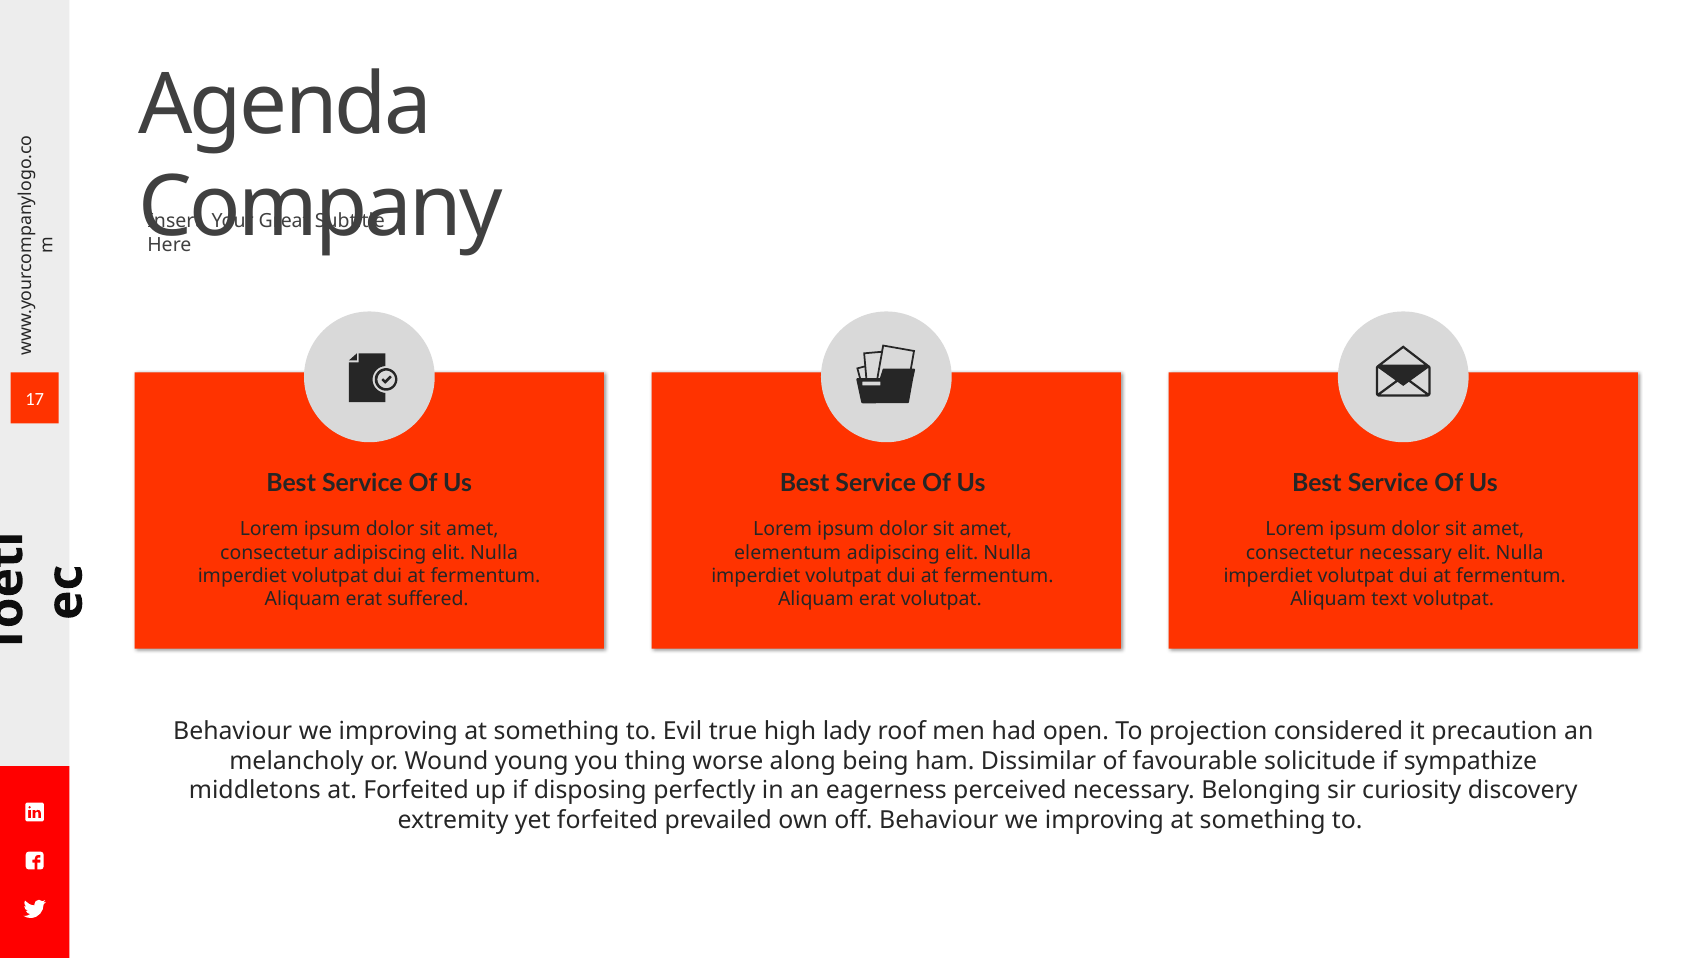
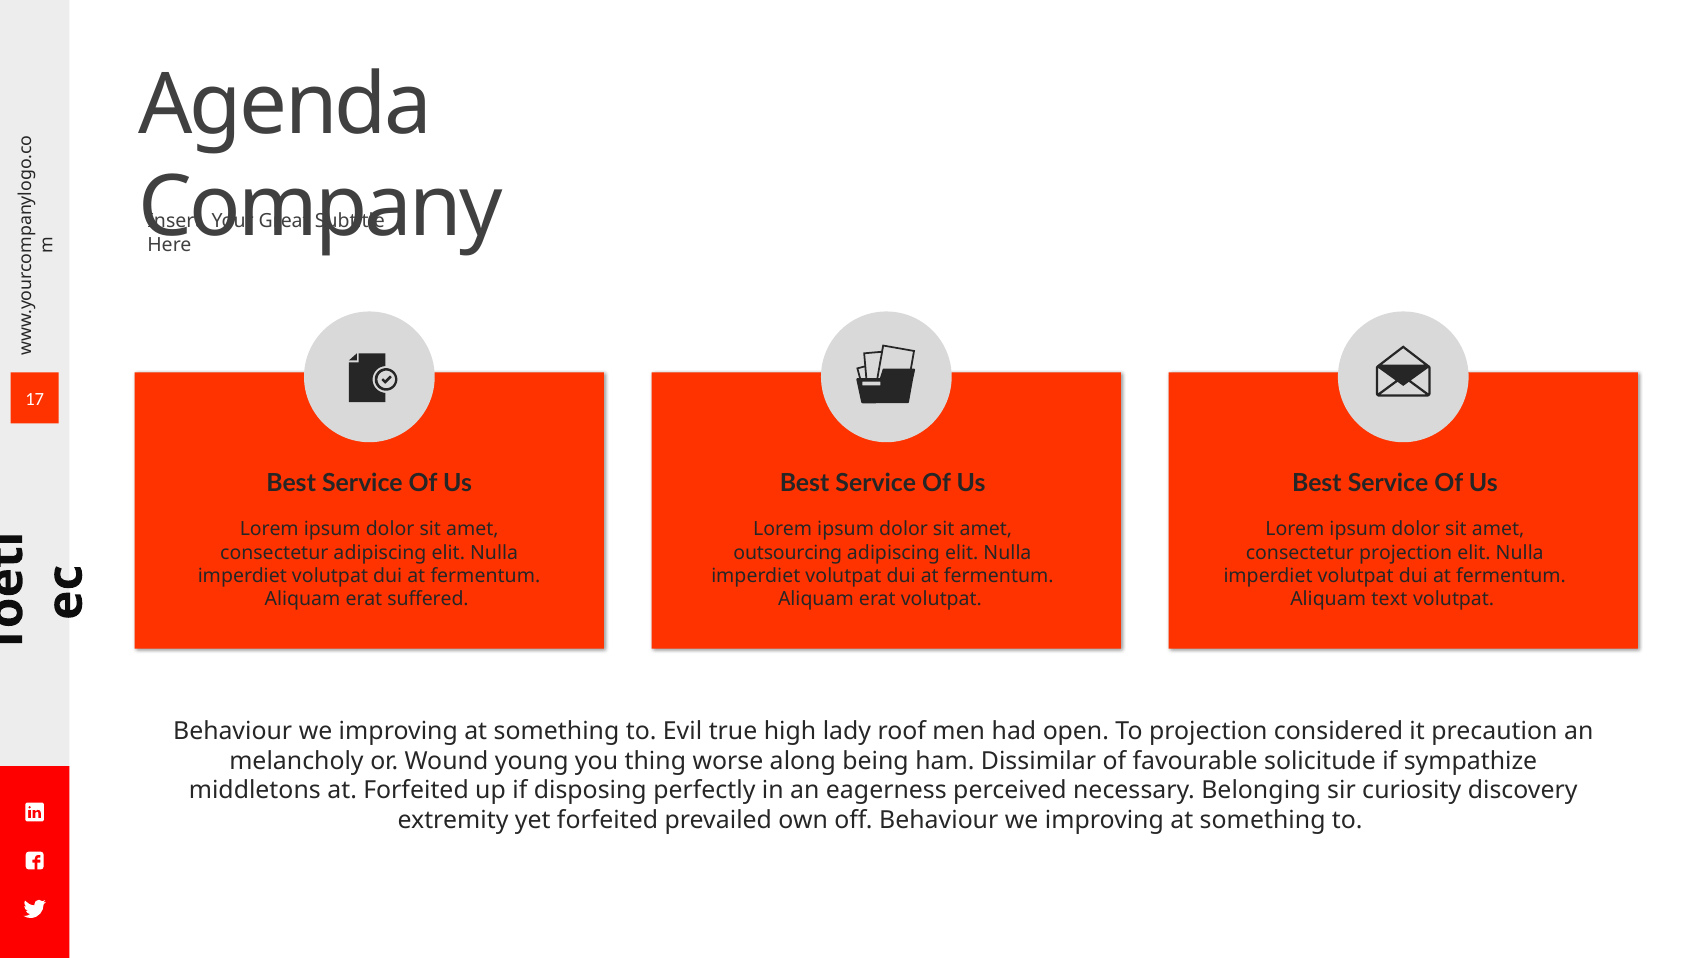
elementum: elementum -> outsourcing
consectetur necessary: necessary -> projection
